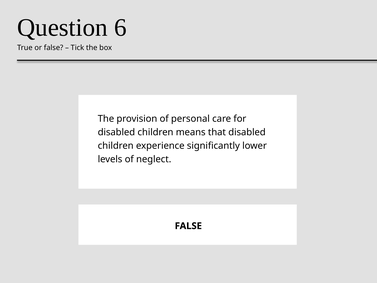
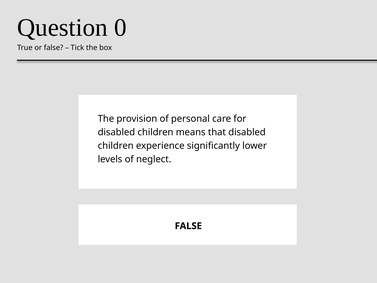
6: 6 -> 0
